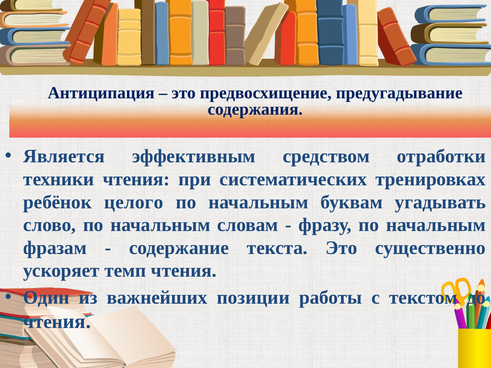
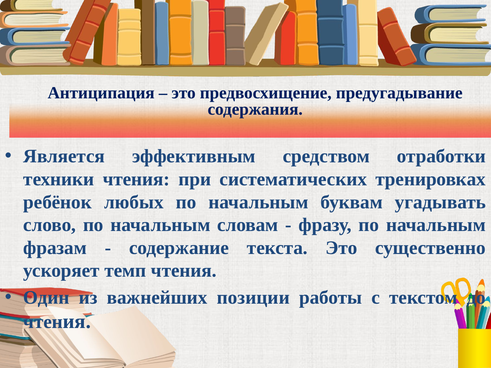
целого: целого -> любых
